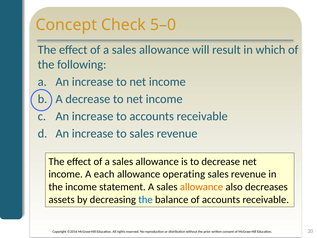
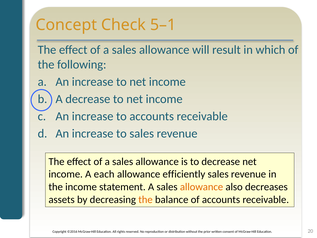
5–0: 5–0 -> 5–1
operating: operating -> efficiently
the at (146, 199) colour: blue -> orange
